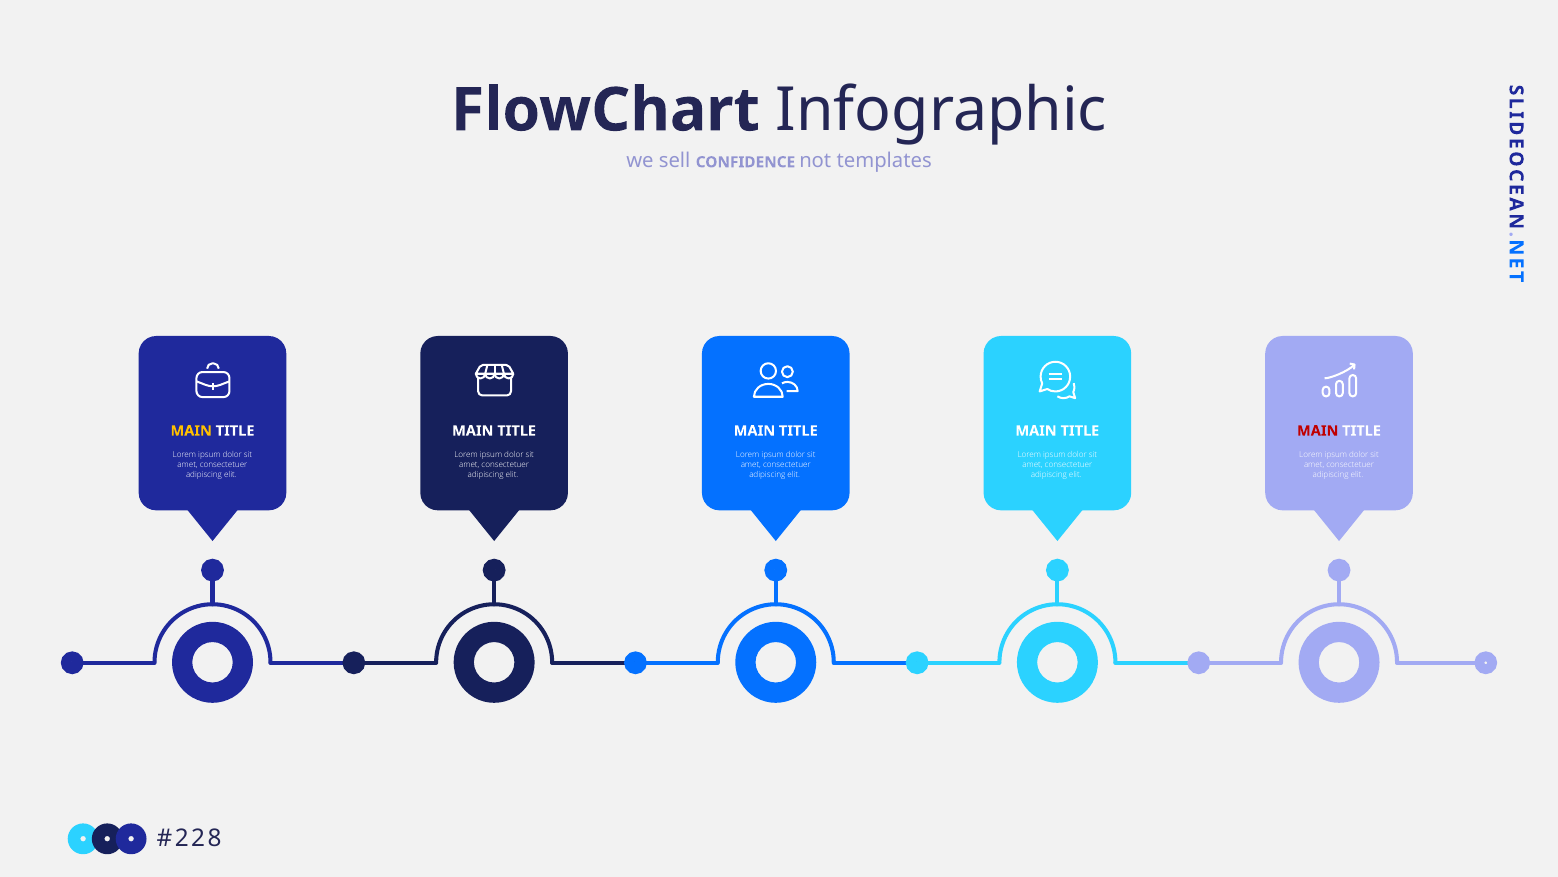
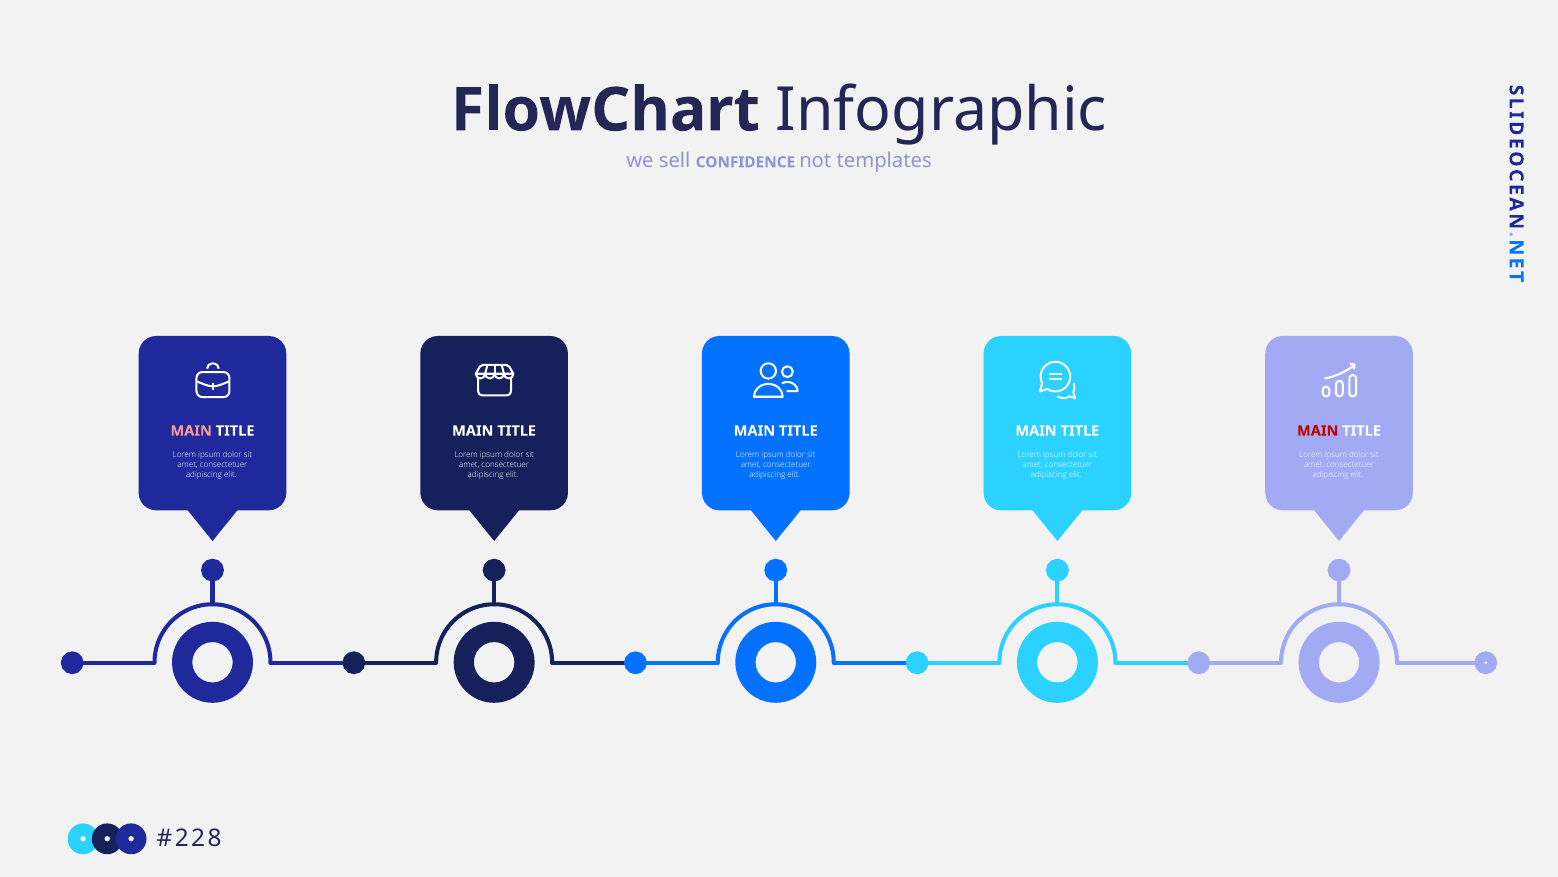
MAIN at (191, 431) colour: yellow -> pink
